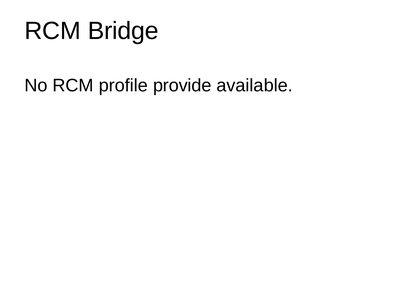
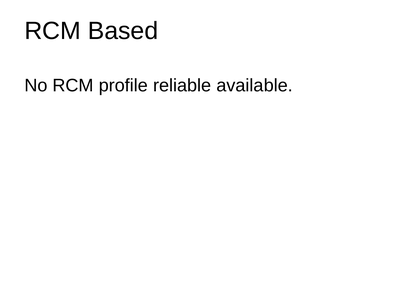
Bridge: Bridge -> Based
provide: provide -> reliable
